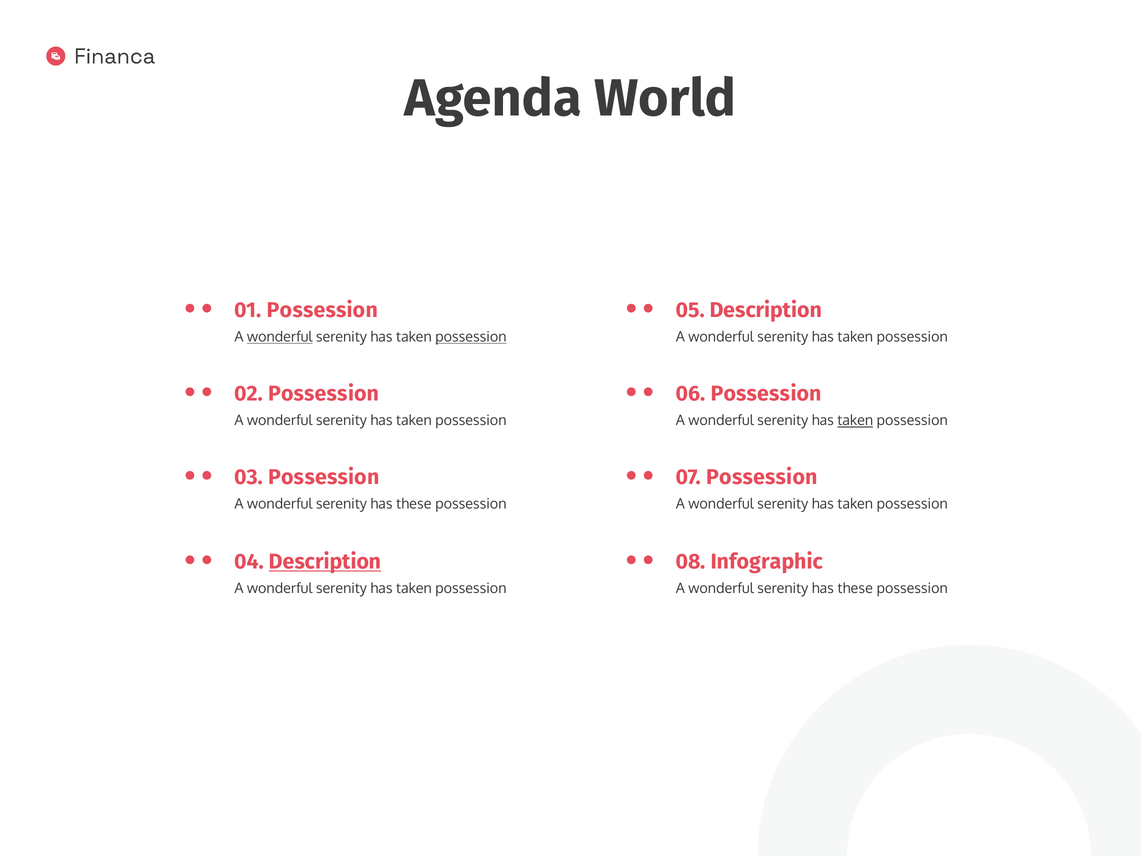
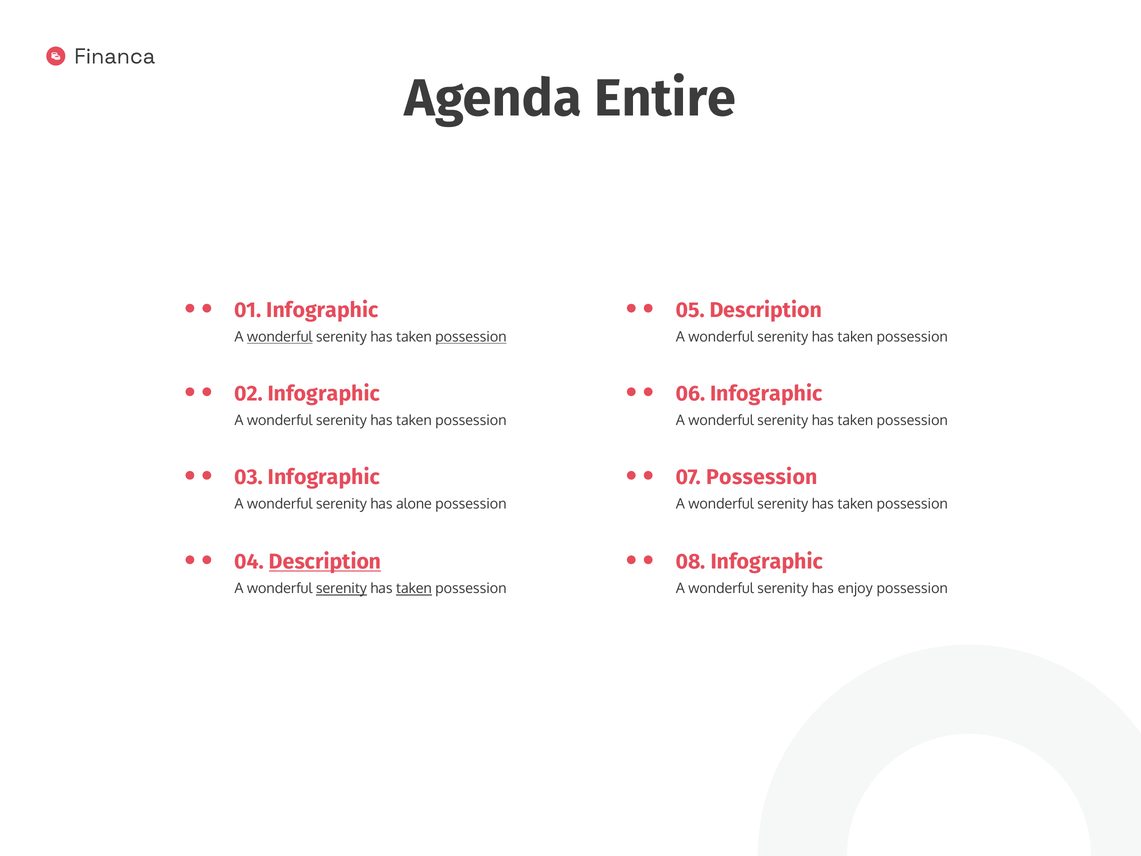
World: World -> Entire
01 Possession: Possession -> Infographic
02 Possession: Possession -> Infographic
06 Possession: Possession -> Infographic
taken at (855, 421) underline: present -> none
03 Possession: Possession -> Infographic
these at (414, 504): these -> alone
serenity at (341, 589) underline: none -> present
taken at (414, 589) underline: none -> present
these at (855, 589): these -> enjoy
